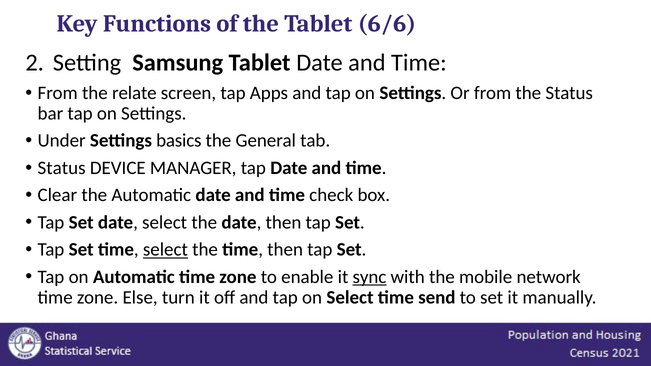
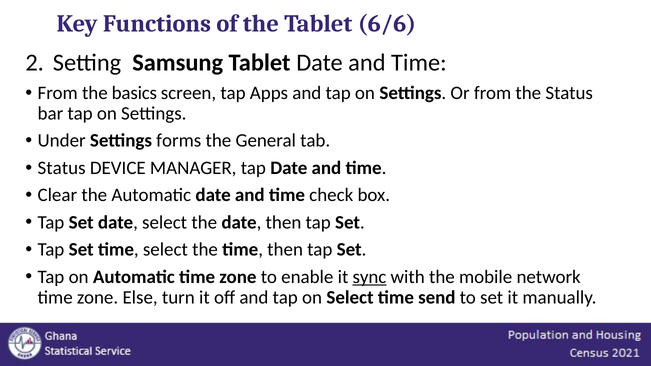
relate: relate -> basics
basics: basics -> forms
select at (165, 250) underline: present -> none
